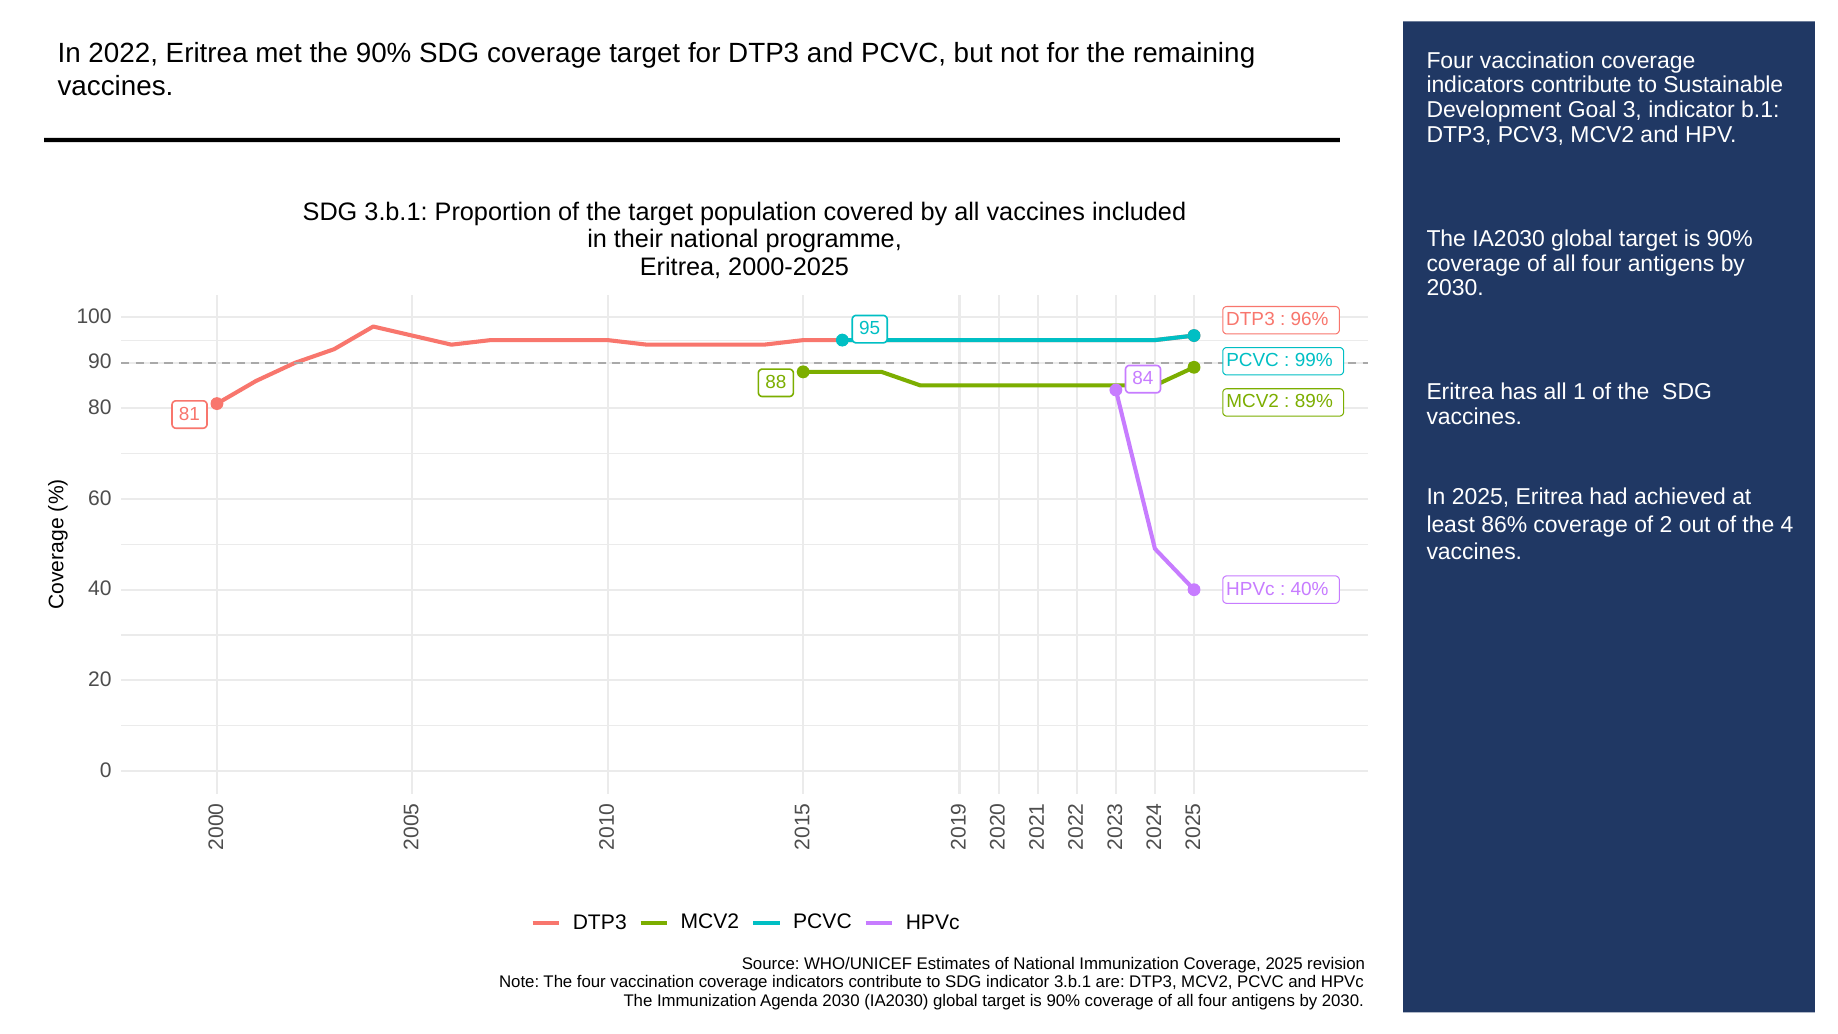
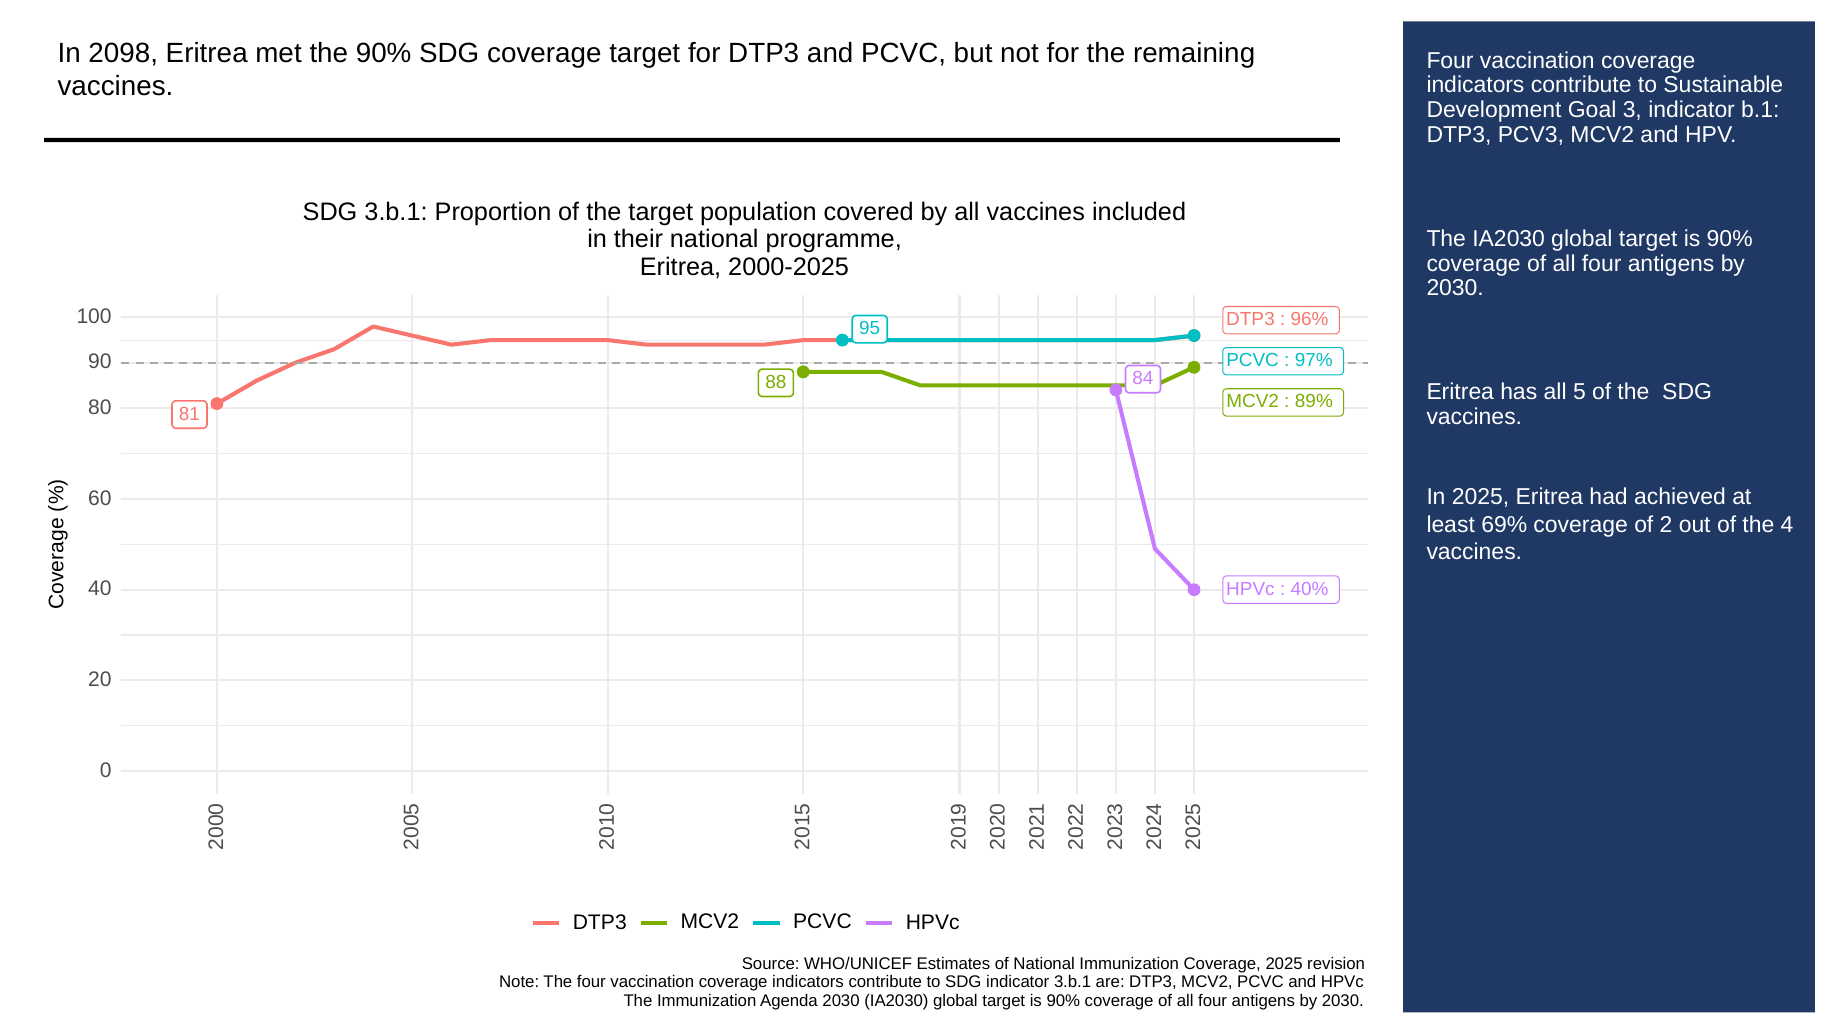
2022: 2022 -> 2098
99%: 99% -> 97%
all 1: 1 -> 5
86%: 86% -> 69%
